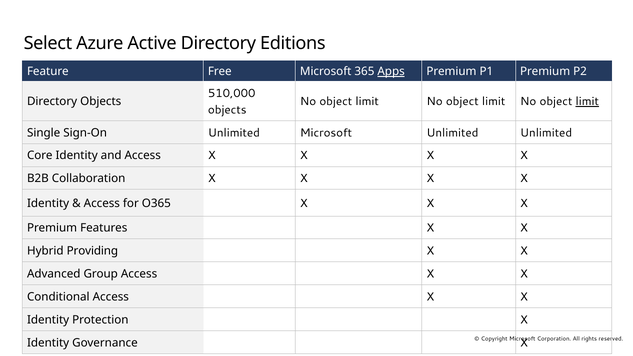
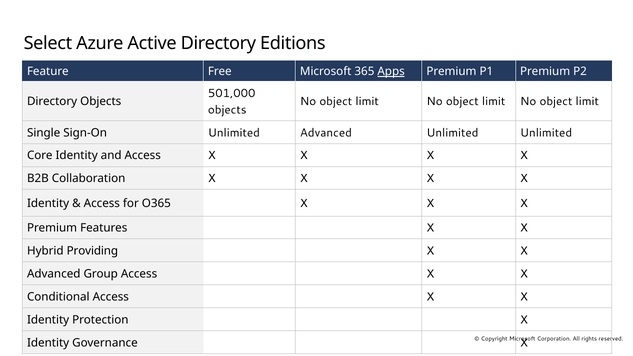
510,000: 510,000 -> 501,000
limit at (587, 102) underline: present -> none
Unlimited Microsoft: Microsoft -> Advanced
